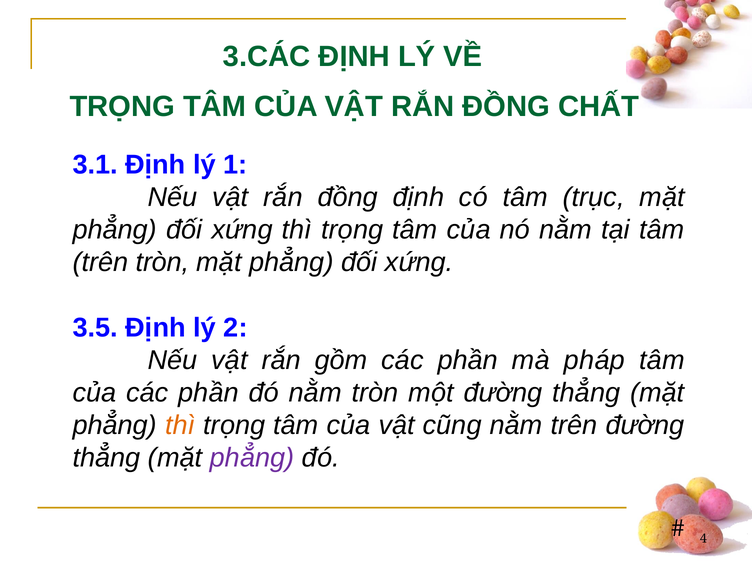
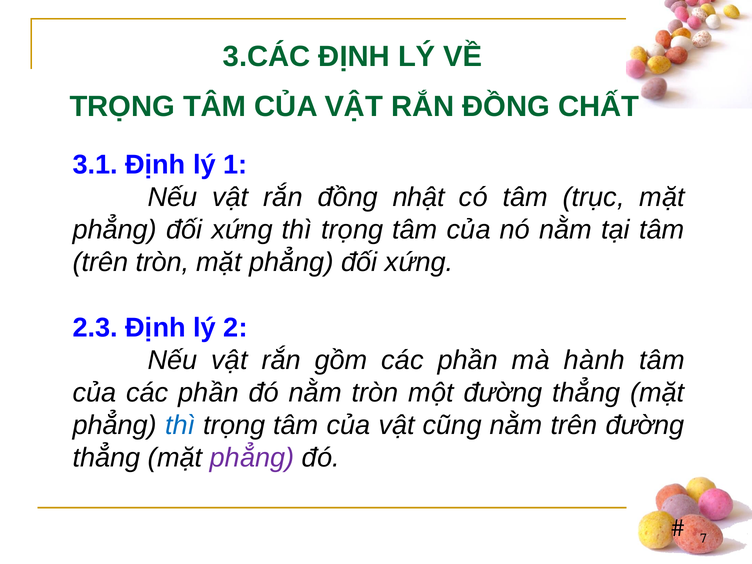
định: định -> nhật
3.5: 3.5 -> 2.3
pháp: pháp -> hành
thì at (180, 425) colour: orange -> blue
4: 4 -> 7
